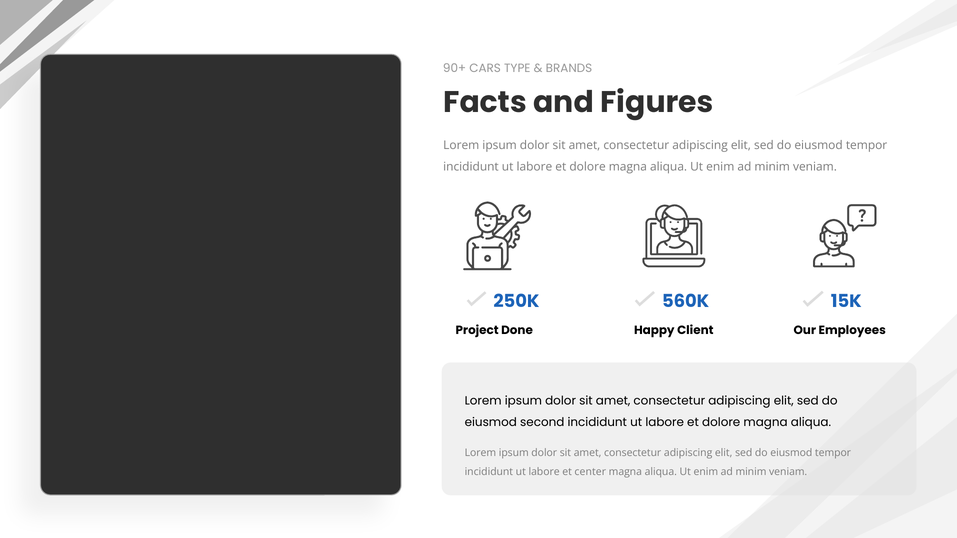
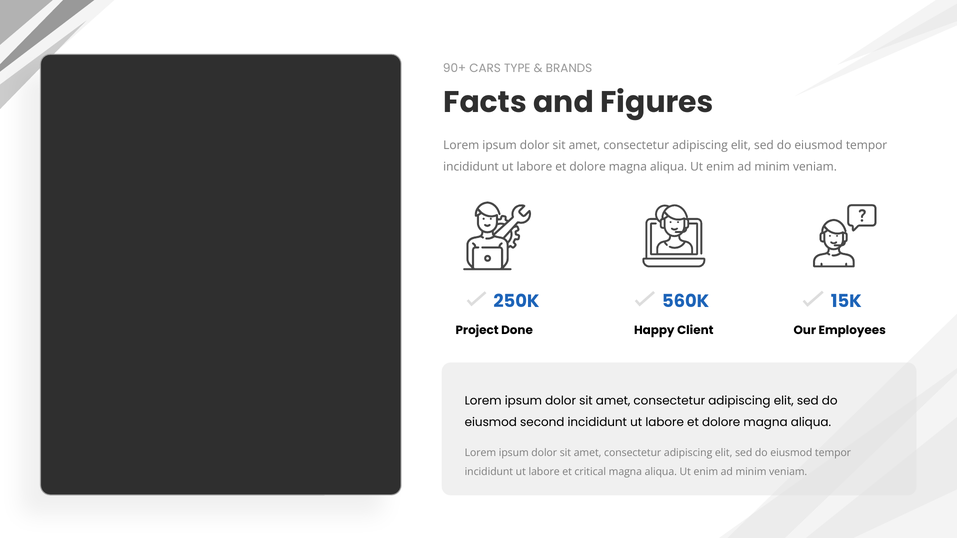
center: center -> critical
